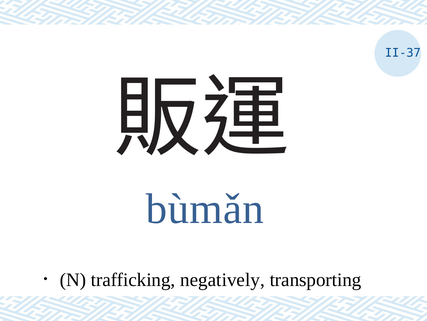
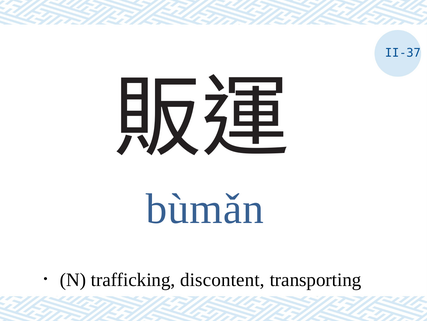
negatively: negatively -> discontent
